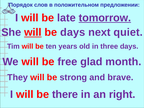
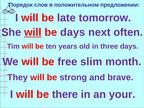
tomorrow underline: present -> none
quiet: quiet -> often
glad: glad -> slim
right: right -> your
